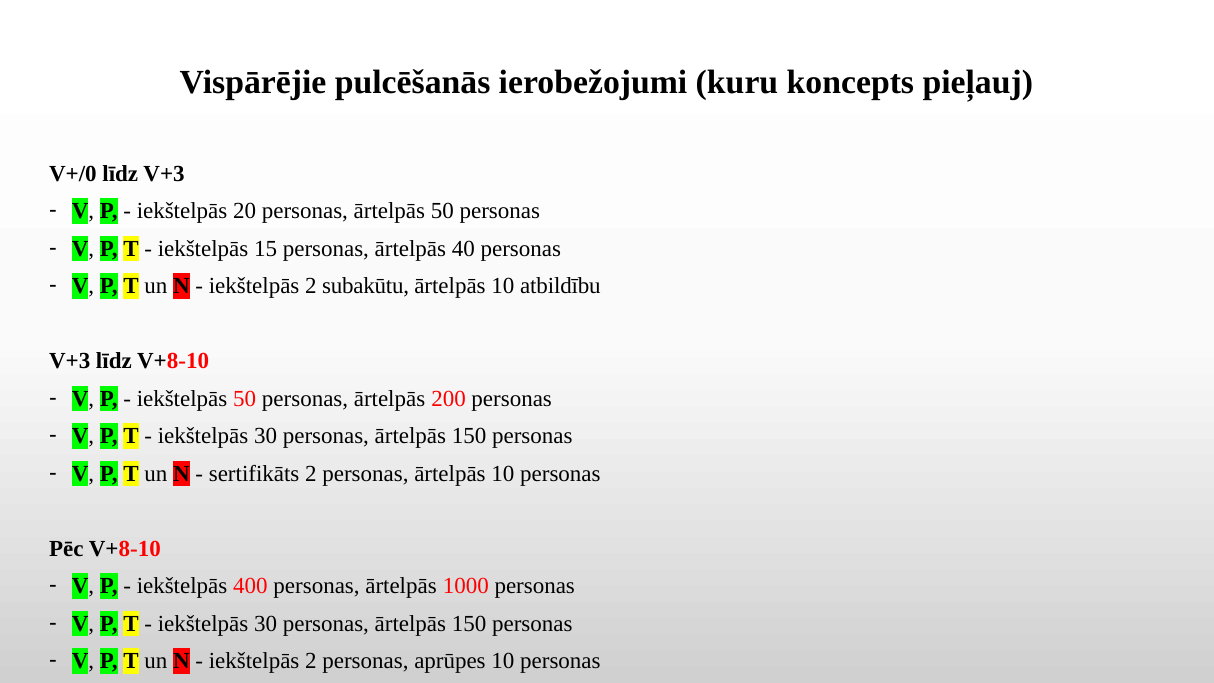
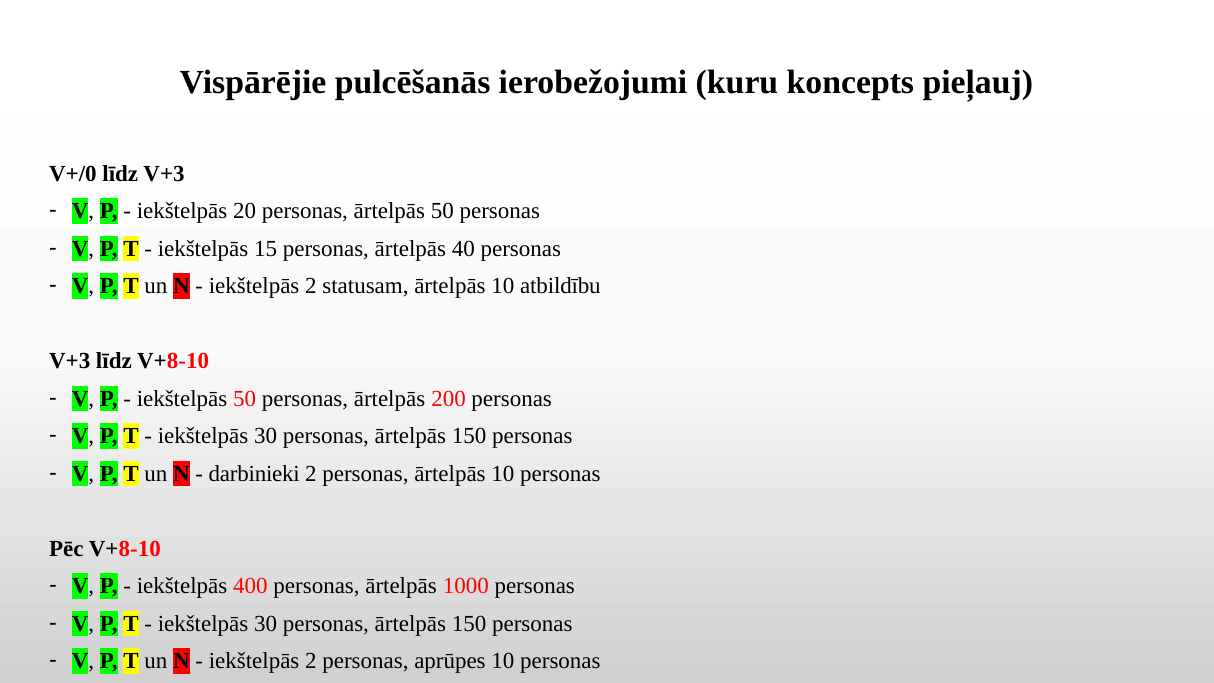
subakūtu: subakūtu -> statusam
sertifikāts: sertifikāts -> darbinieki
